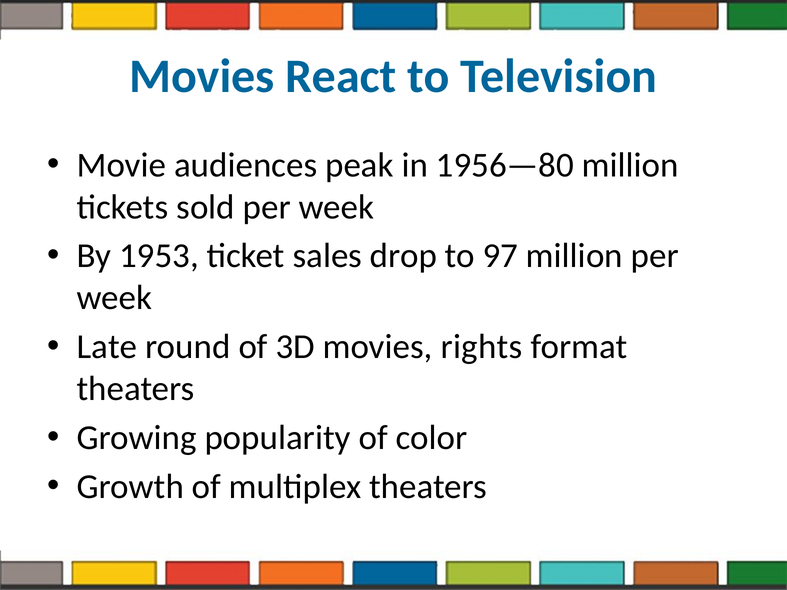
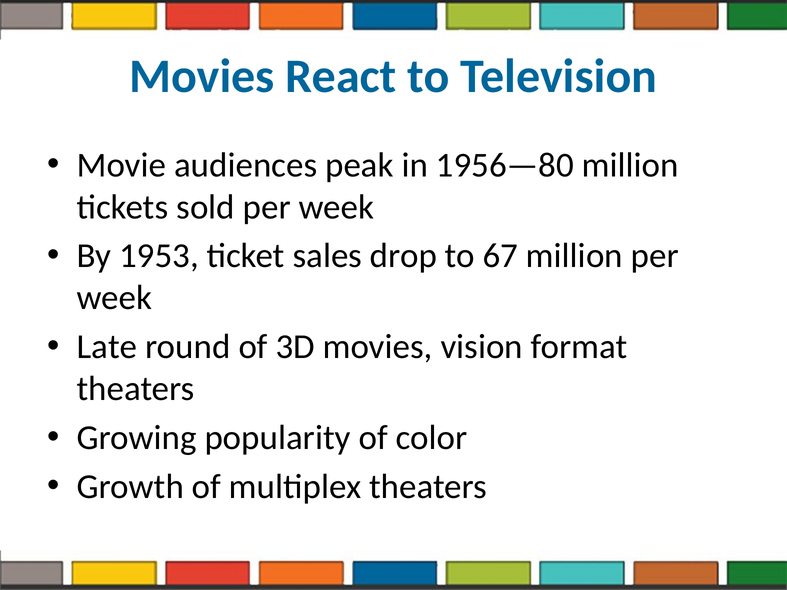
97: 97 -> 67
rights: rights -> vision
